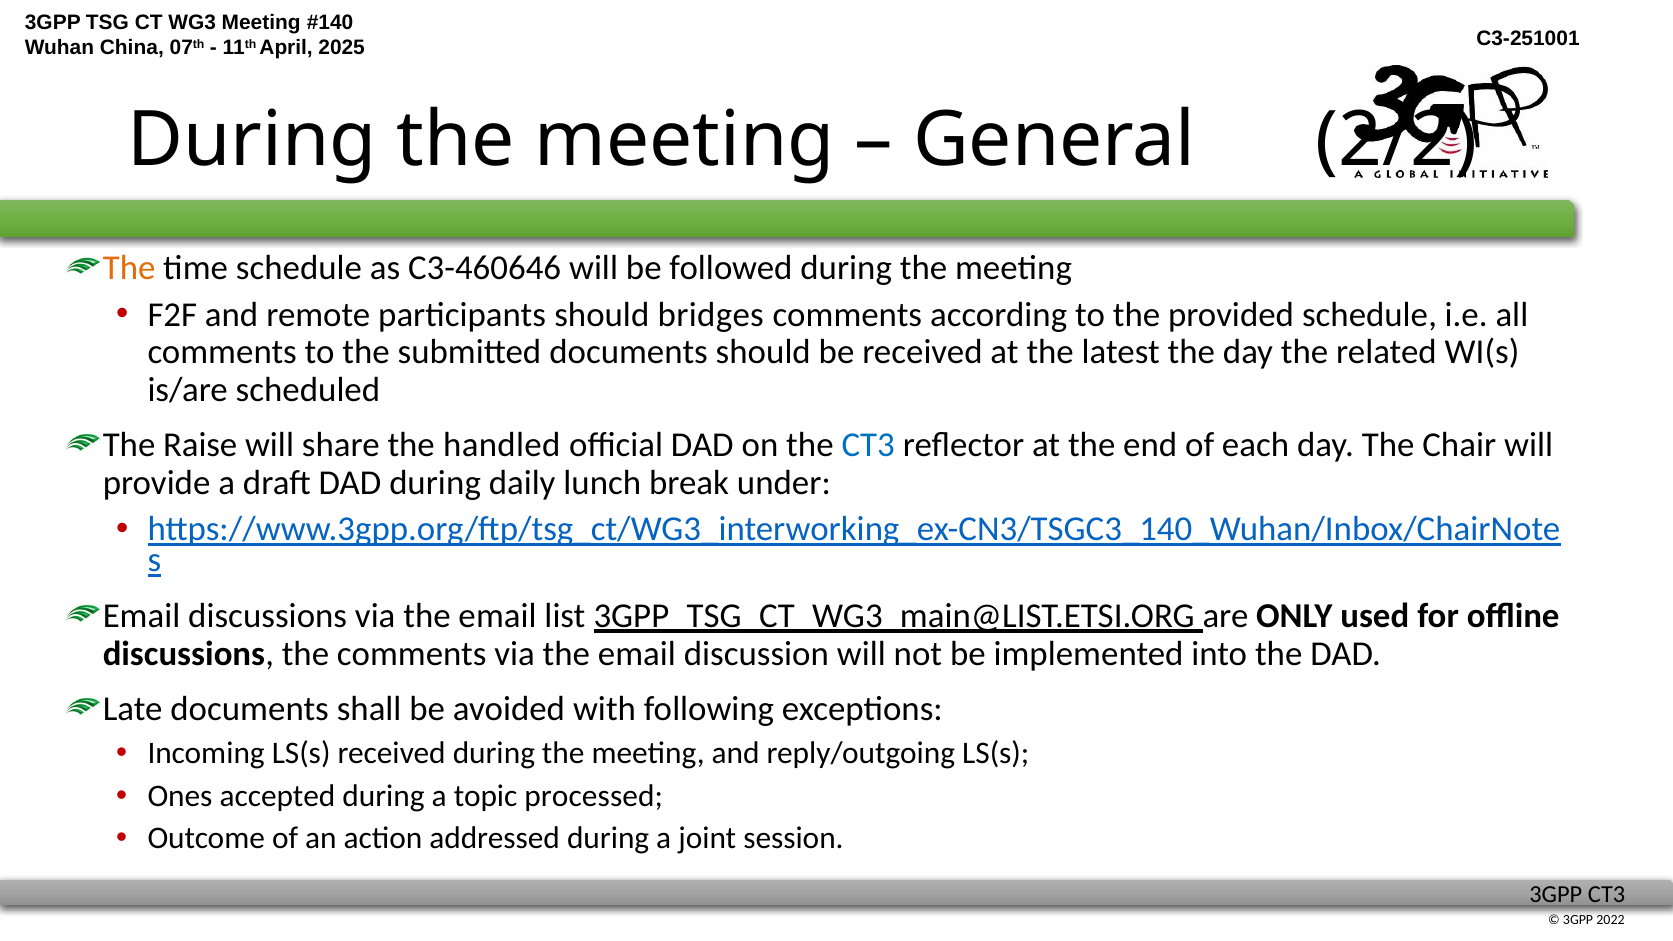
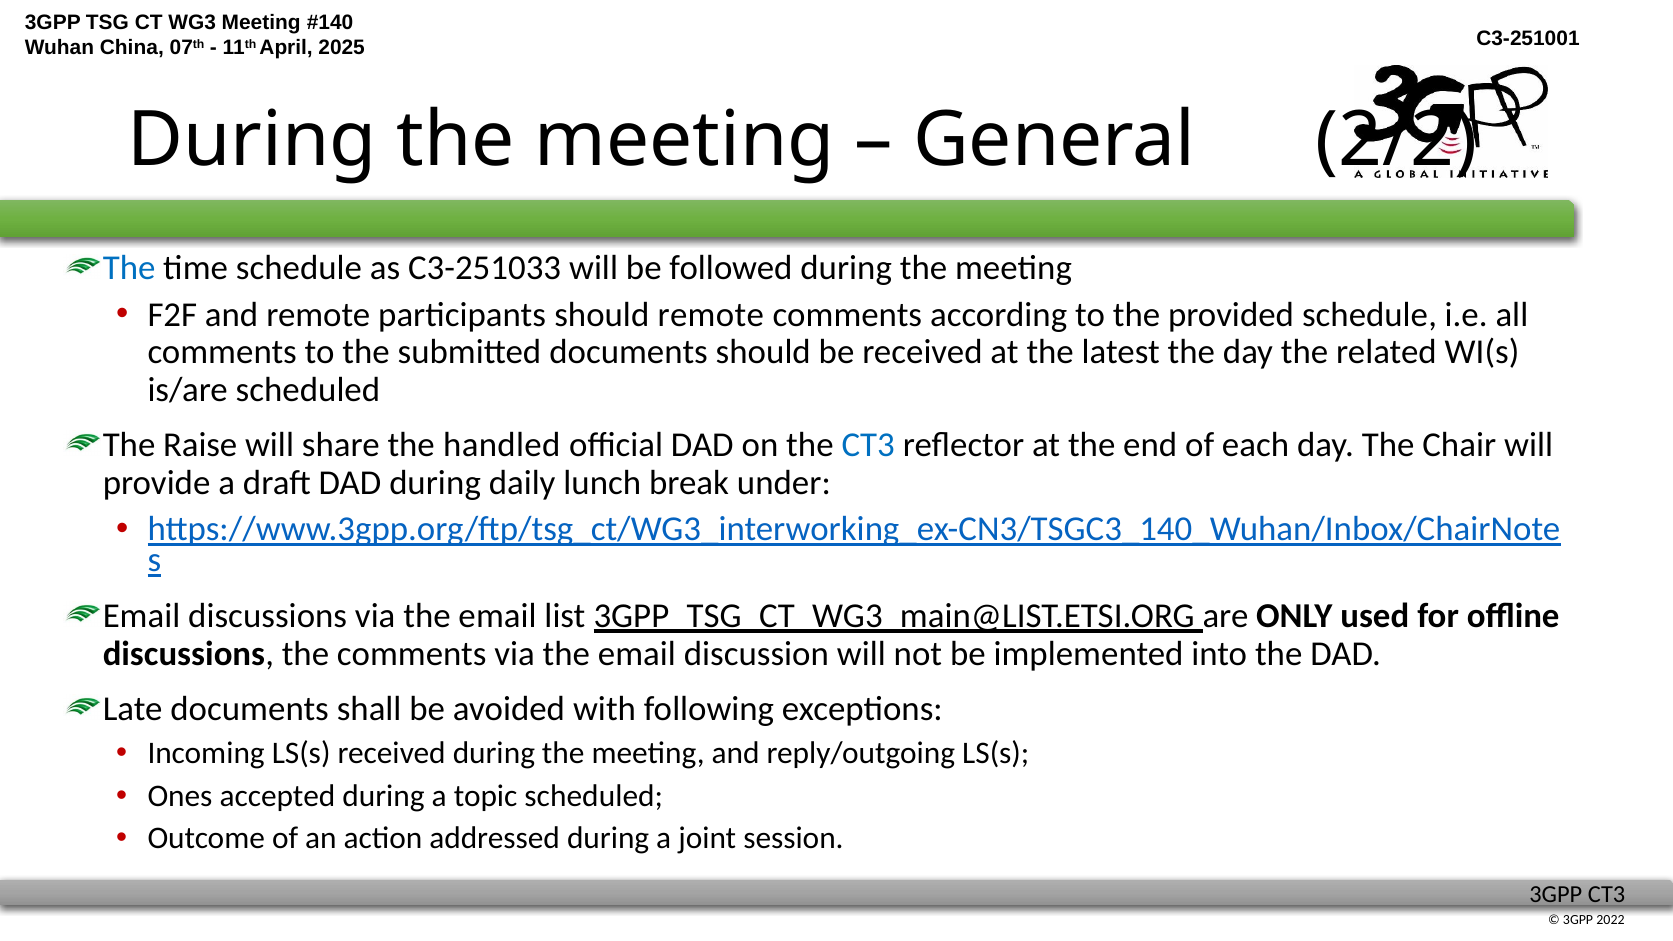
The at (129, 268) colour: orange -> blue
C3-460646: C3-460646 -> C3-251033
should bridges: bridges -> remote
topic processed: processed -> scheduled
